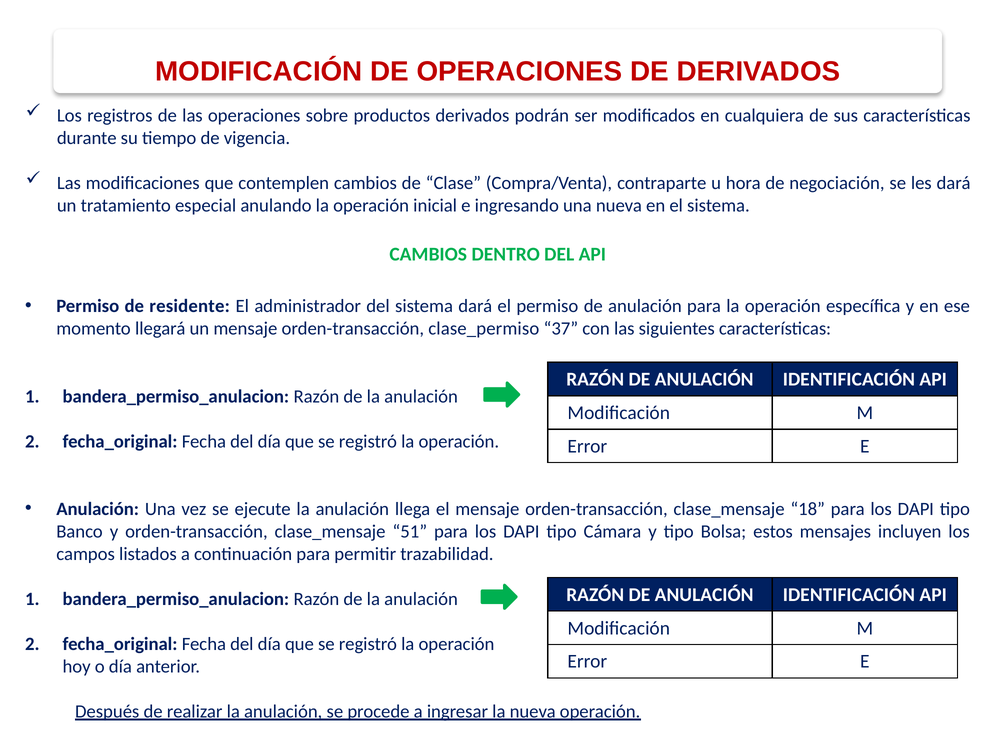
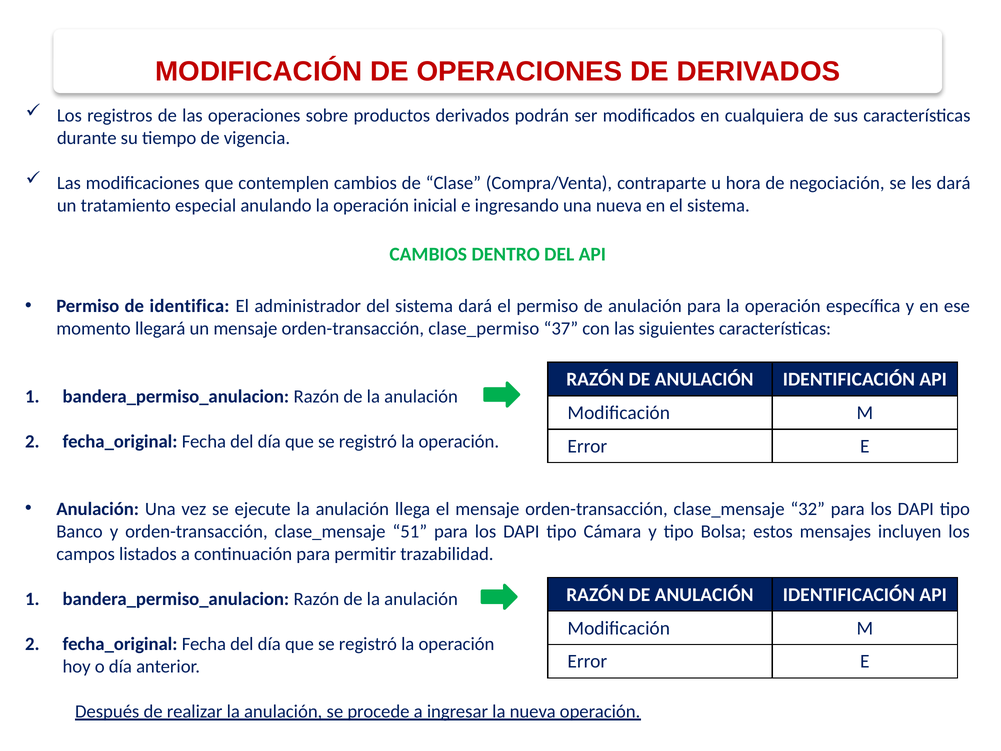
residente: residente -> identifica
18: 18 -> 32
